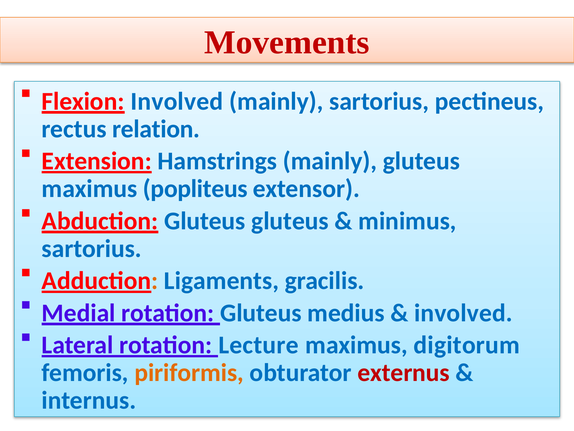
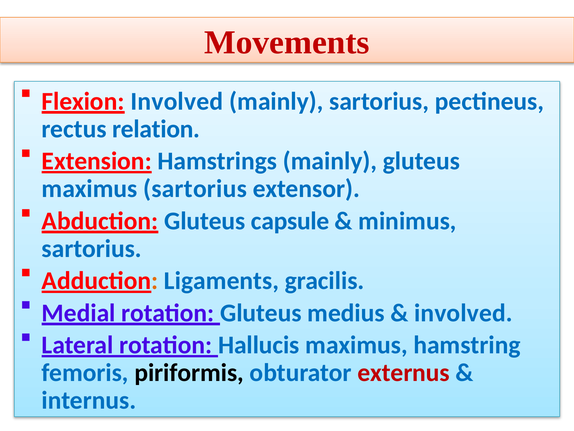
maximus popliteus: popliteus -> sartorius
Gluteus gluteus: gluteus -> capsule
Lecture: Lecture -> Hallucis
digitorum: digitorum -> hamstring
piriformis colour: orange -> black
